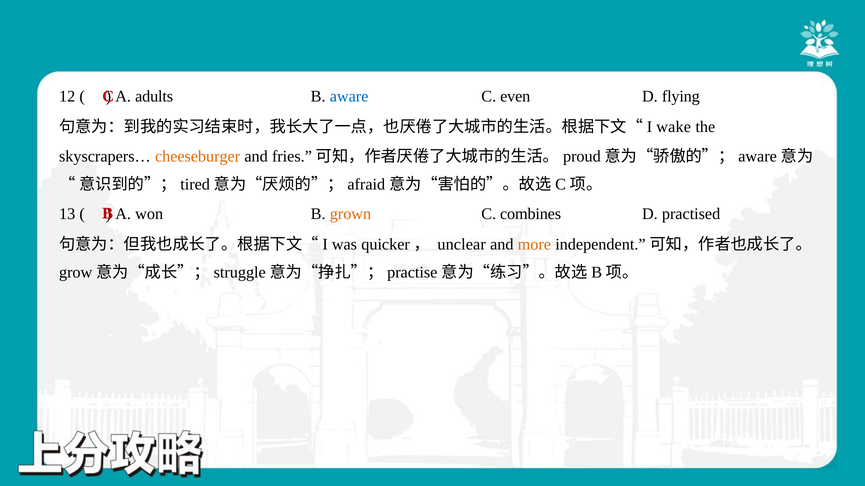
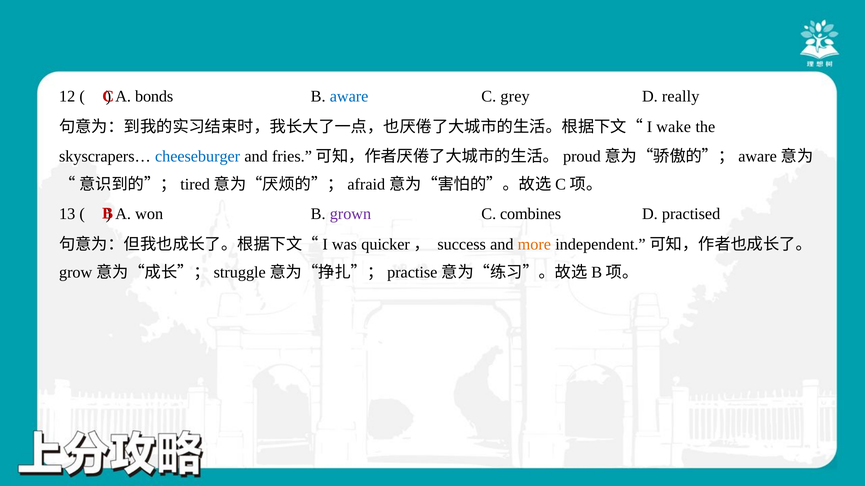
adults: adults -> bonds
even: even -> grey
flying: flying -> really
cheeseburger colour: orange -> blue
grown colour: orange -> purple
unclear: unclear -> success
